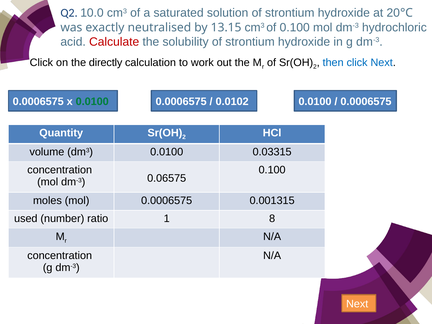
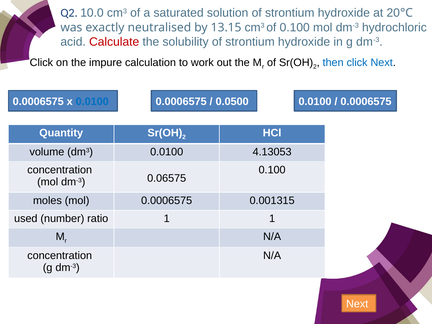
directly: directly -> impure
0.0100 at (92, 102) colour: green -> blue
0.0102: 0.0102 -> 0.0500
0.03315: 0.03315 -> 4.13053
1 8: 8 -> 1
